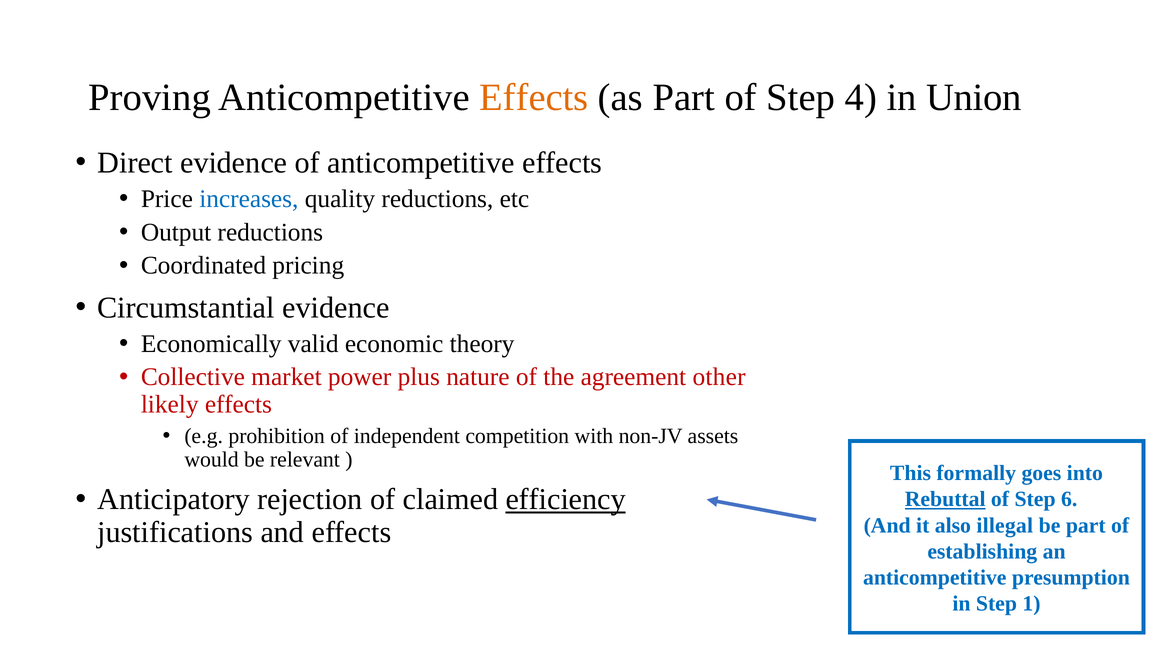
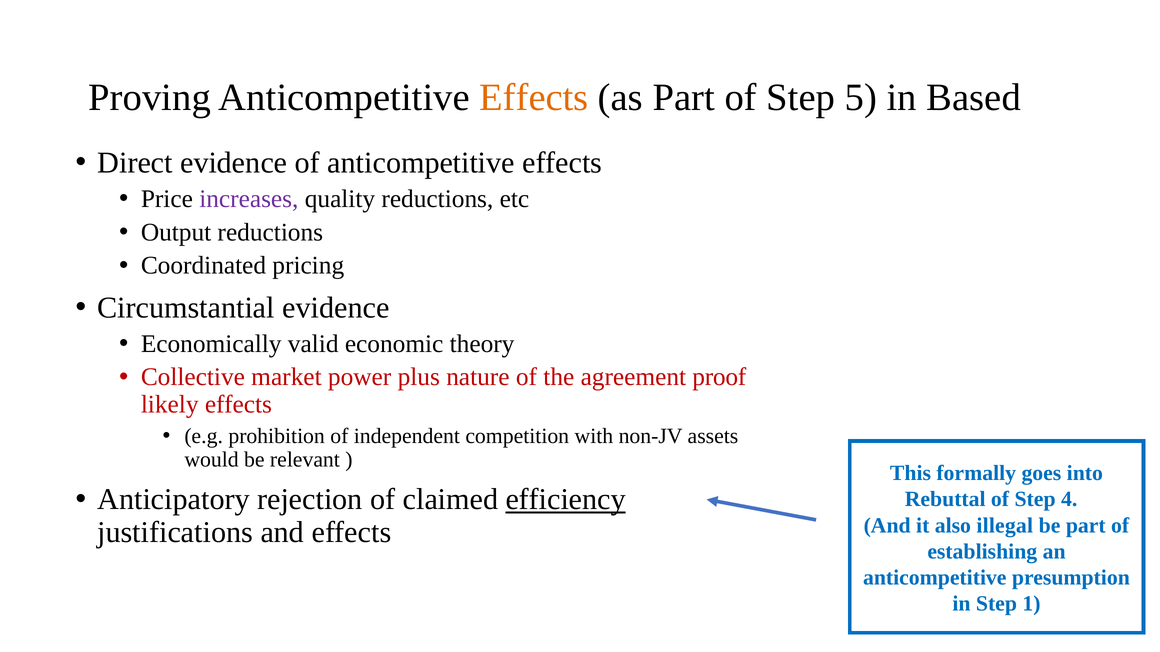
4: 4 -> 5
Union: Union -> Based
increases colour: blue -> purple
other: other -> proof
Rebuttal underline: present -> none
6: 6 -> 4
